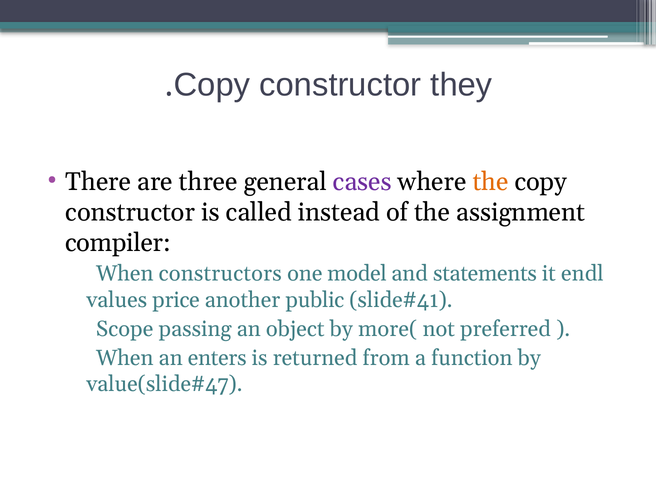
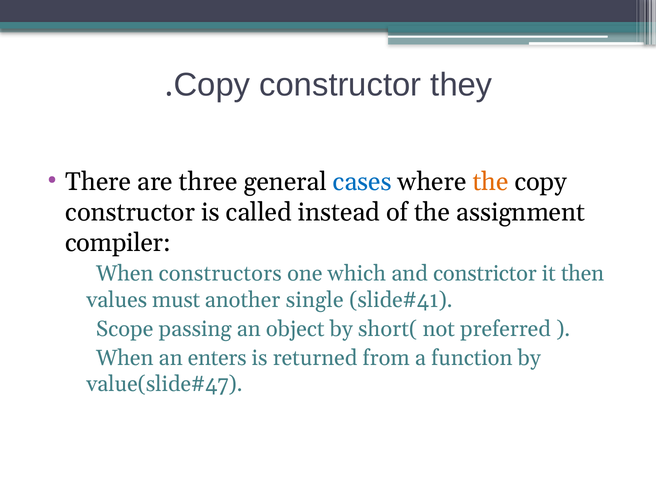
cases colour: purple -> blue
model: model -> which
statements: statements -> constrictor
endl: endl -> then
price: price -> must
public: public -> single
more(: more( -> short(
